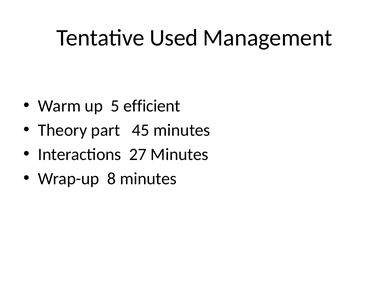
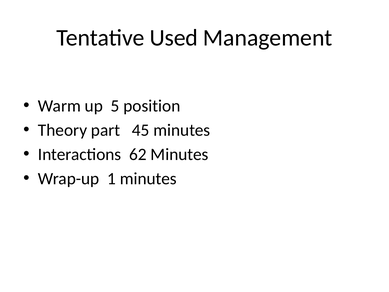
efficient: efficient -> position
27: 27 -> 62
8: 8 -> 1
